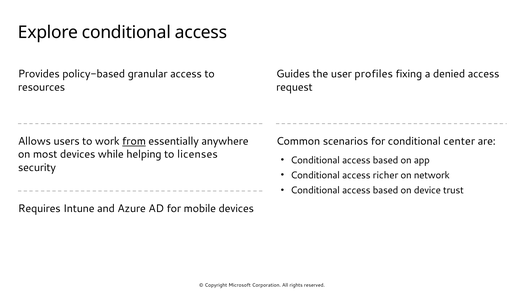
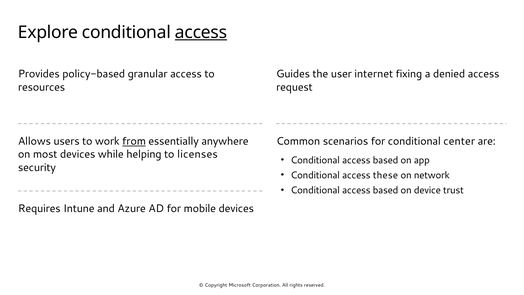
access at (201, 32) underline: none -> present
profiles: profiles -> internet
richer: richer -> these
